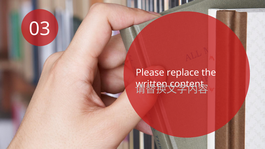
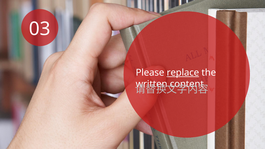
replace underline: none -> present
